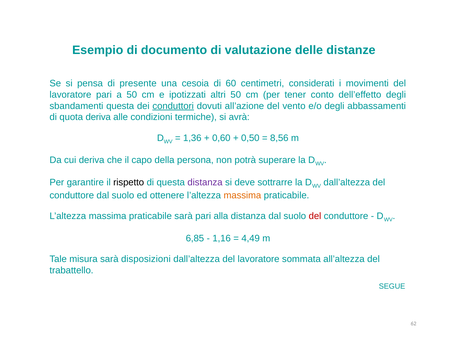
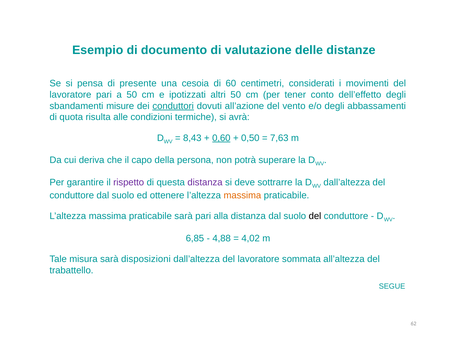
sbandamenti questa: questa -> misure
quota deriva: deriva -> risulta
1,36: 1,36 -> 8,43
0,60 underline: none -> present
8,56: 8,56 -> 7,63
rispetto colour: black -> purple
del at (315, 216) colour: red -> black
1,16: 1,16 -> 4,88
4,49: 4,49 -> 4,02
